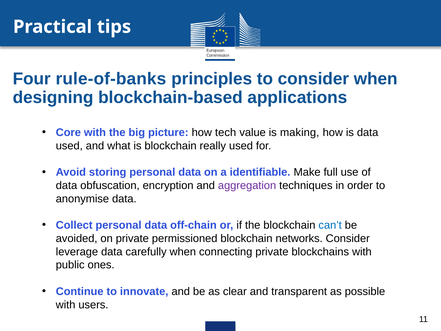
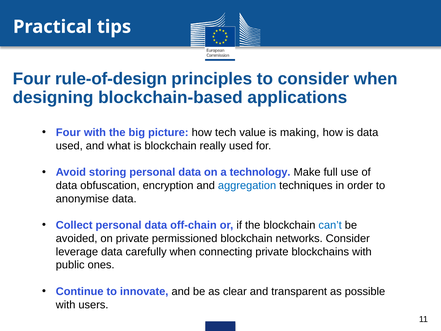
rule-of-banks: rule-of-banks -> rule-of-design
Core at (68, 132): Core -> Four
identifiable: identifiable -> technology
aggregation colour: purple -> blue
